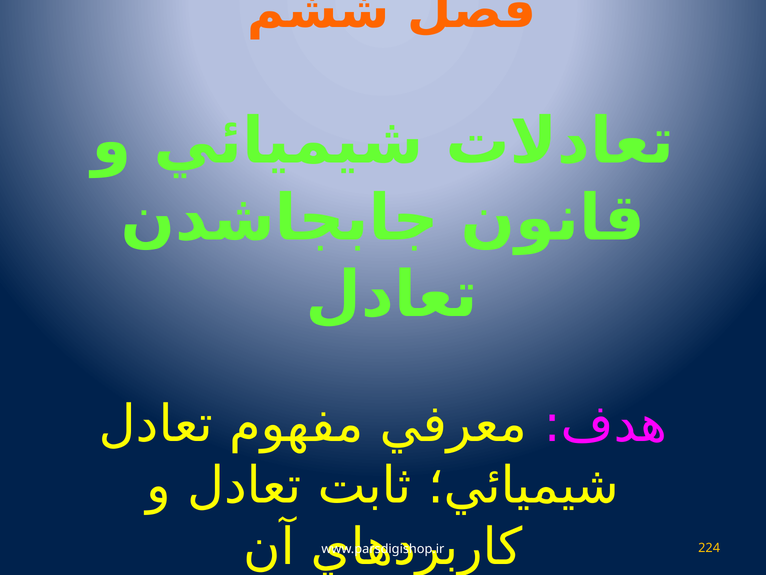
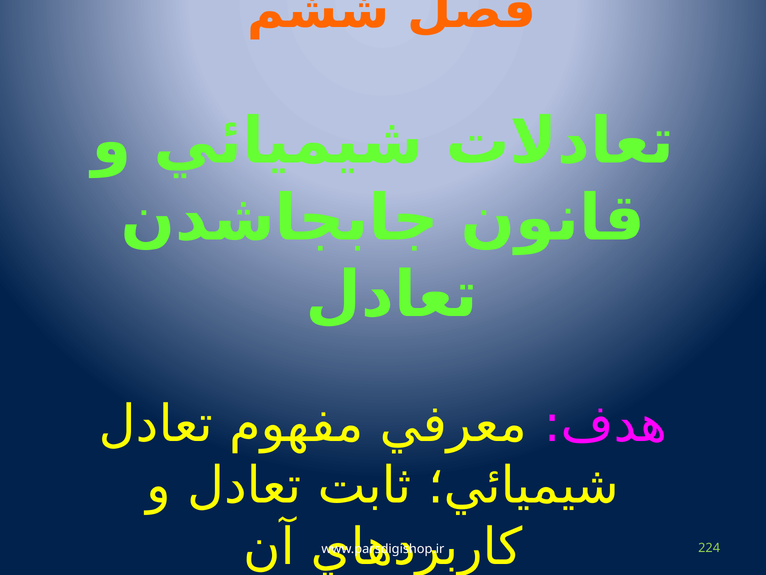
224 colour: yellow -> light green
